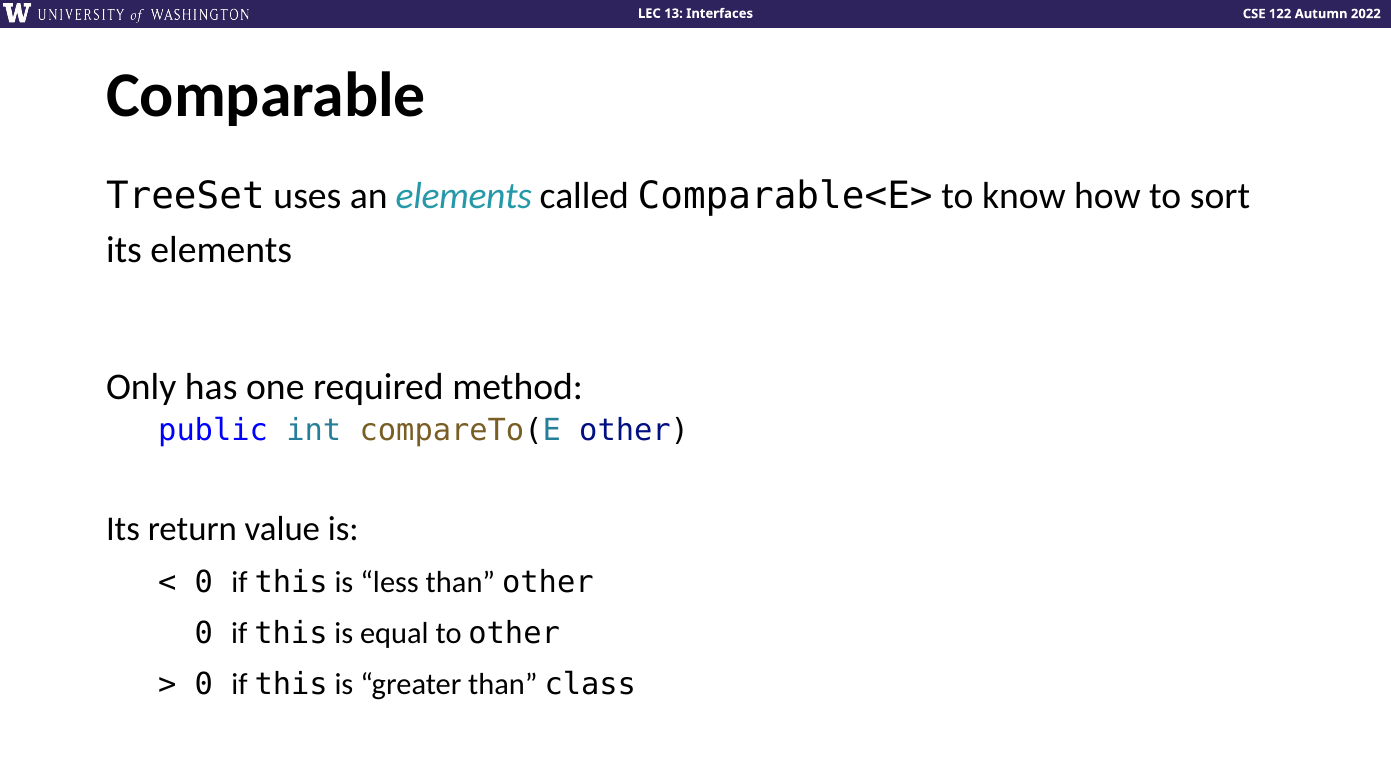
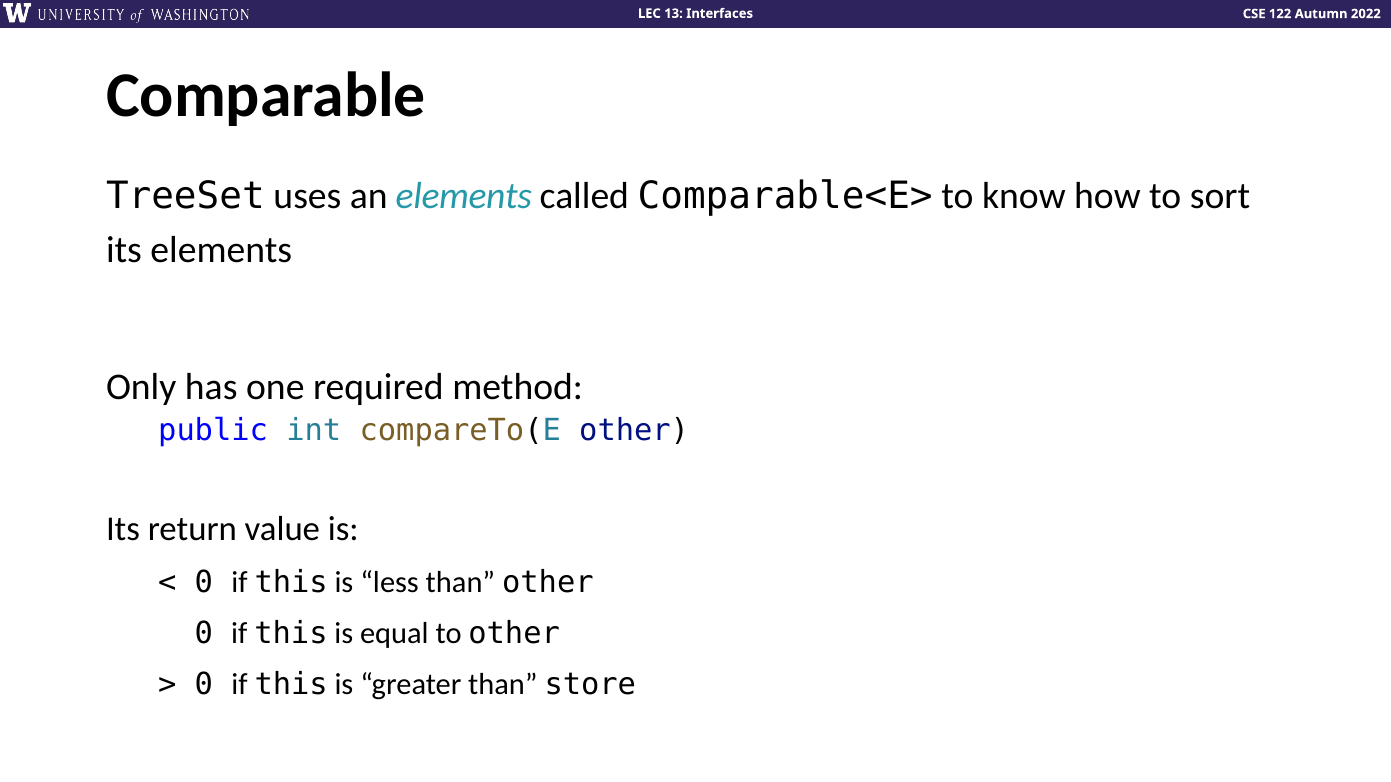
class: class -> store
